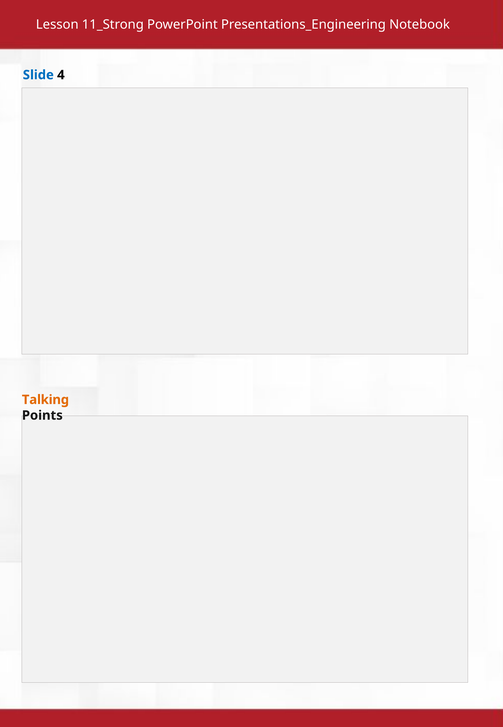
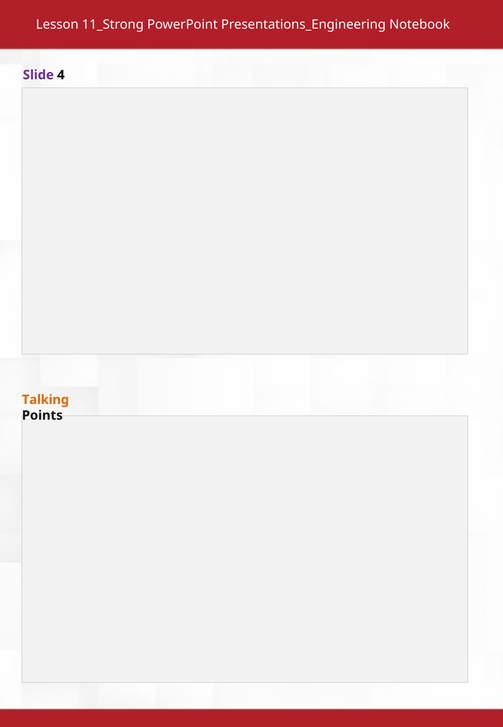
Slide colour: blue -> purple
